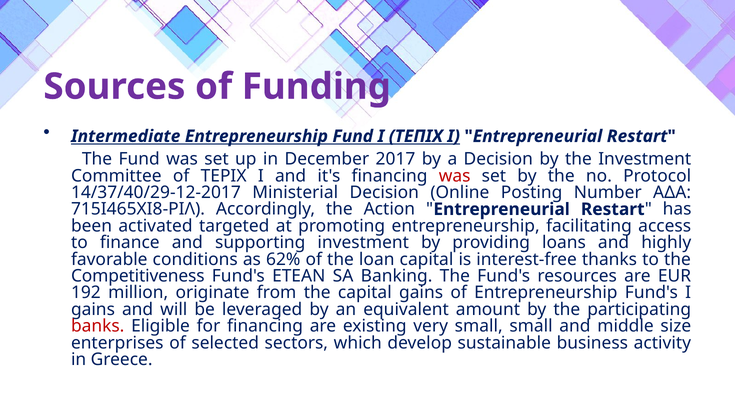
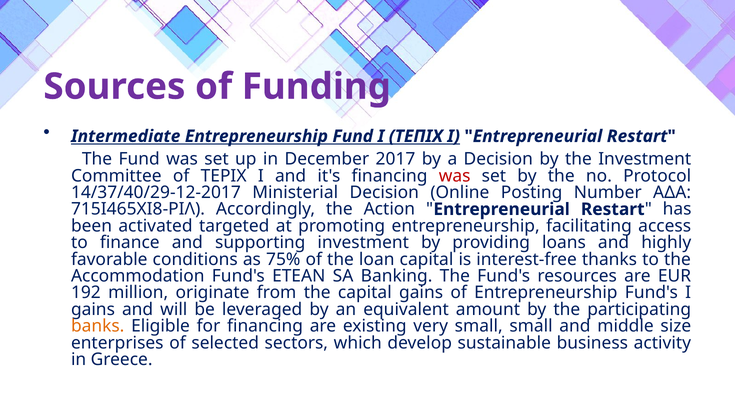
62%: 62% -> 75%
Competitiveness: Competitiveness -> Accommodation
banks colour: red -> orange
